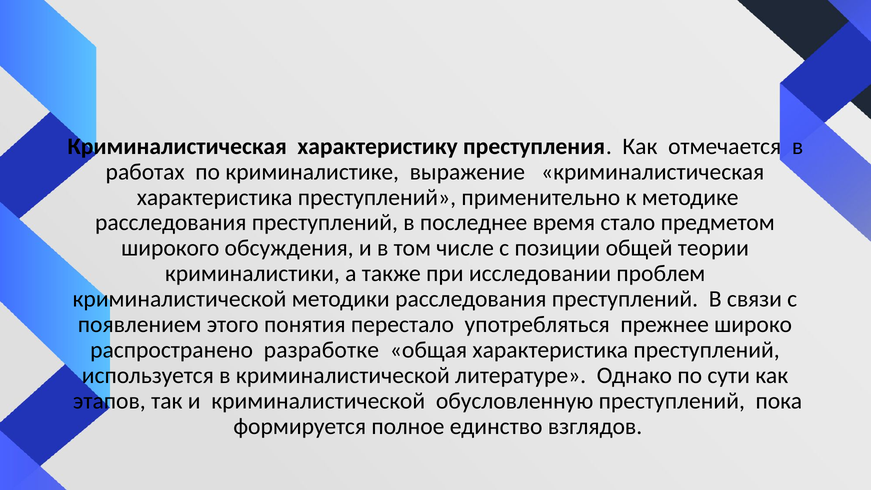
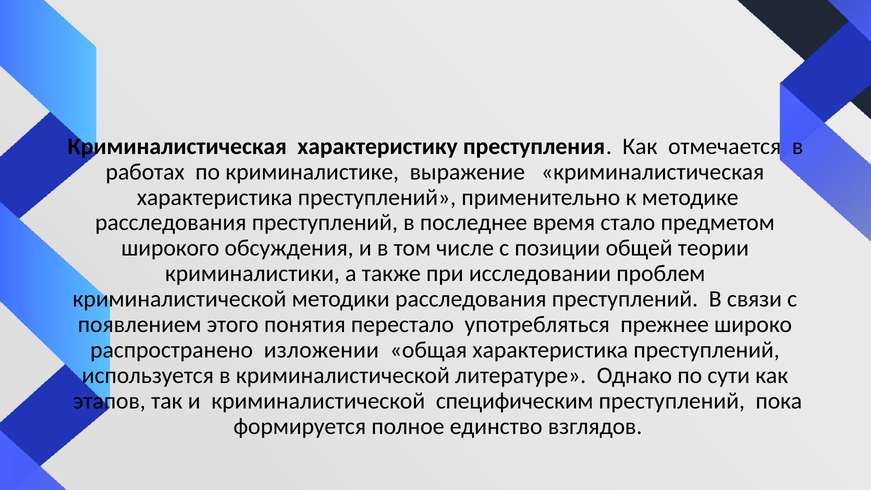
разработке: разработке -> изложении
обусловленную: обусловленную -> специфическим
